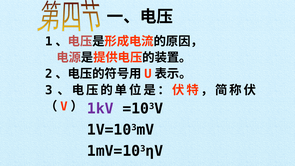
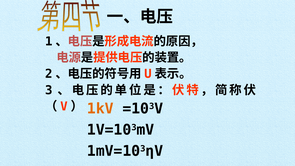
1kV colour: purple -> orange
